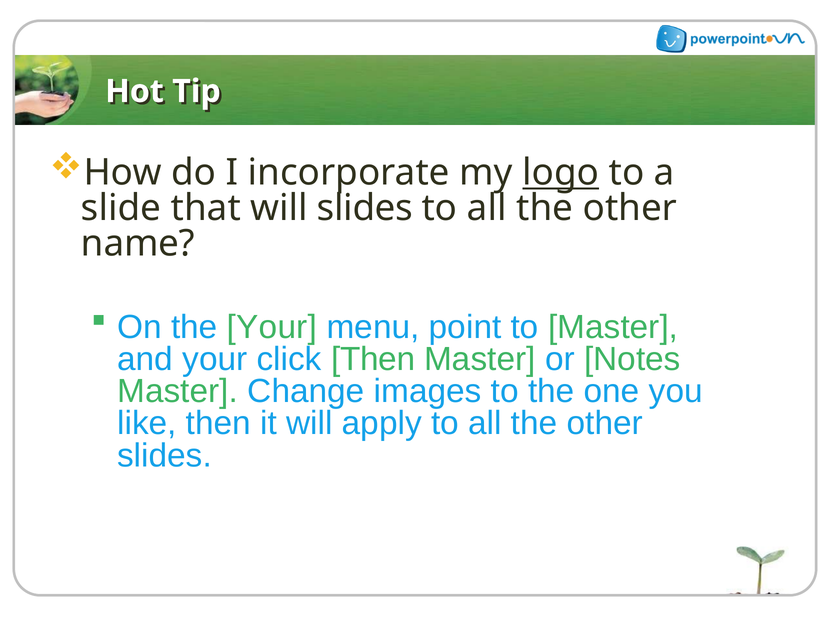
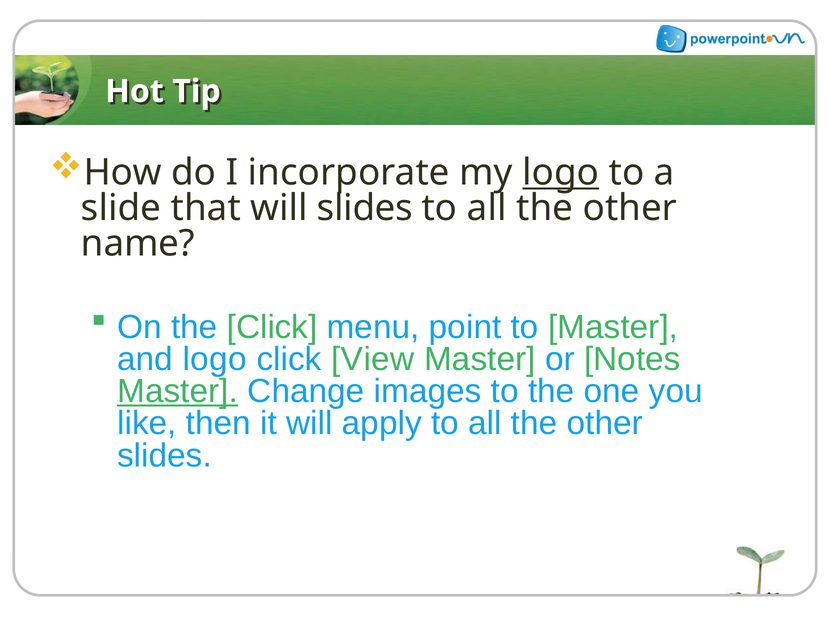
the Your: Your -> Click
and your: your -> logo
click Then: Then -> View
Master at (178, 391) underline: none -> present
